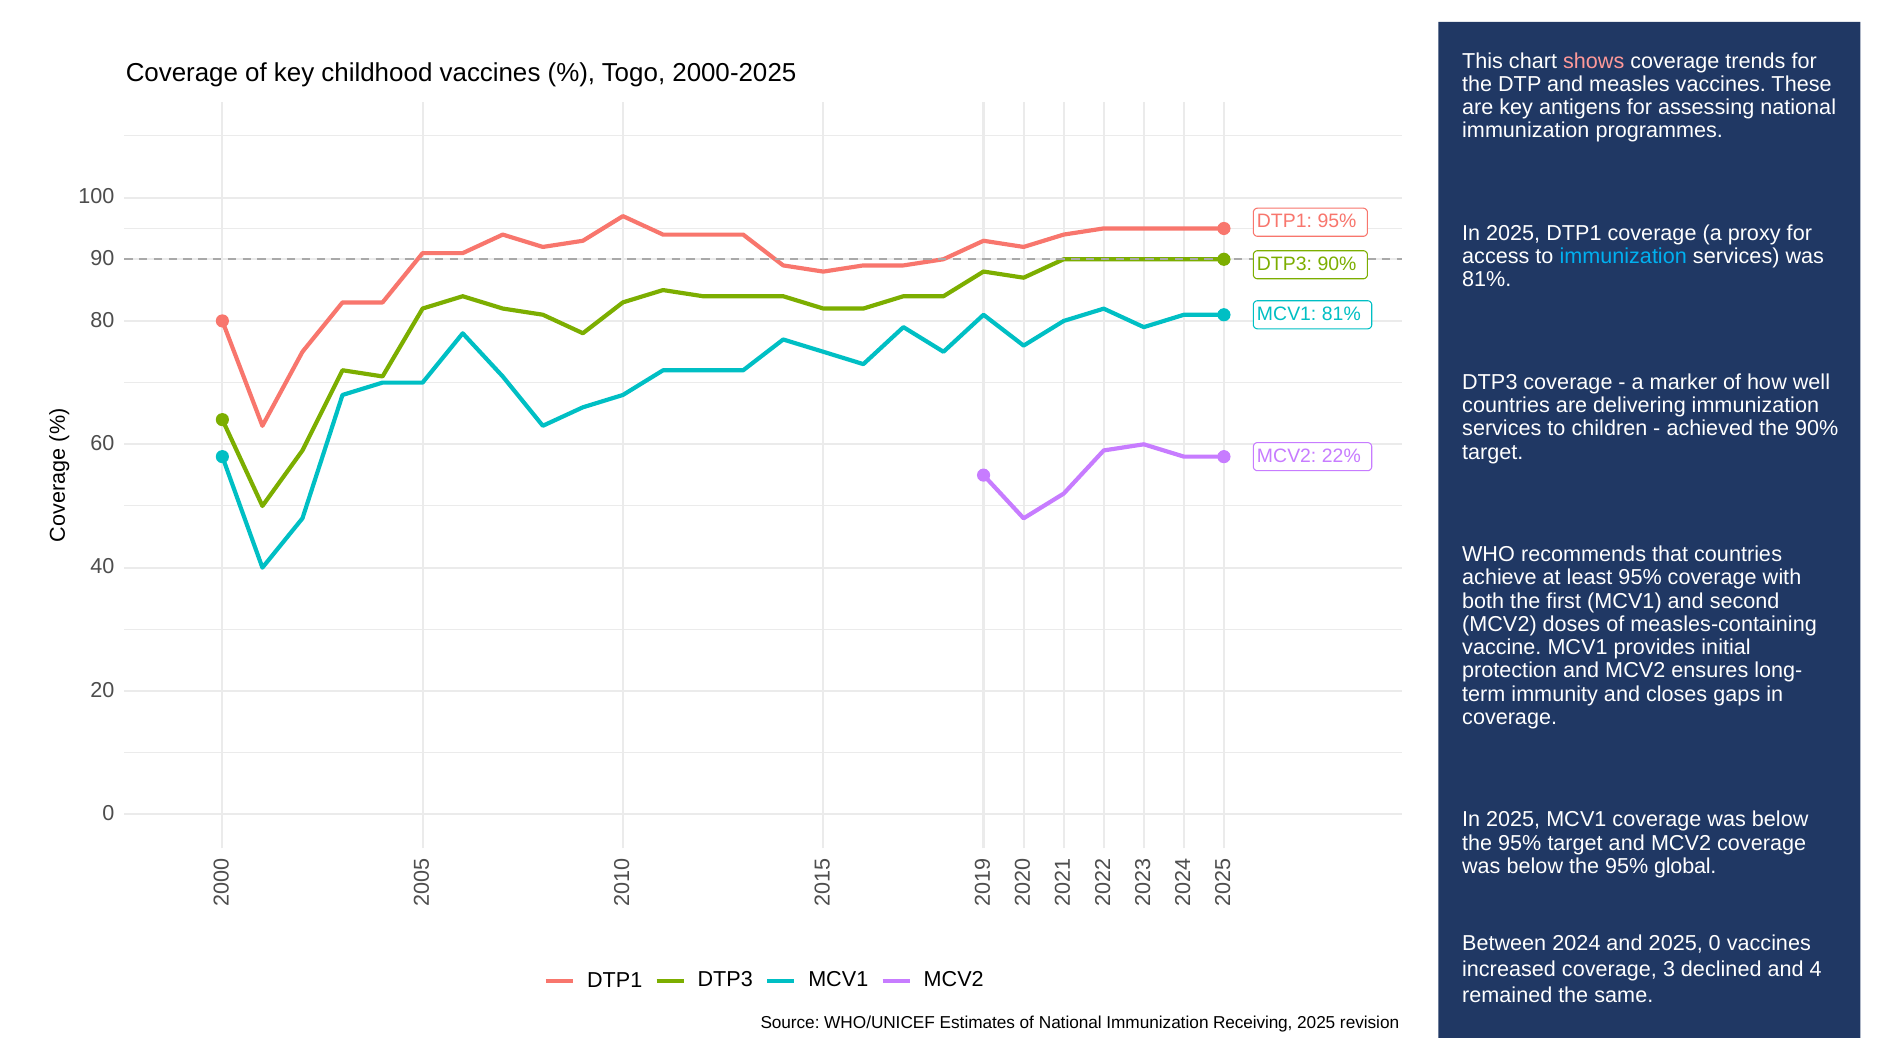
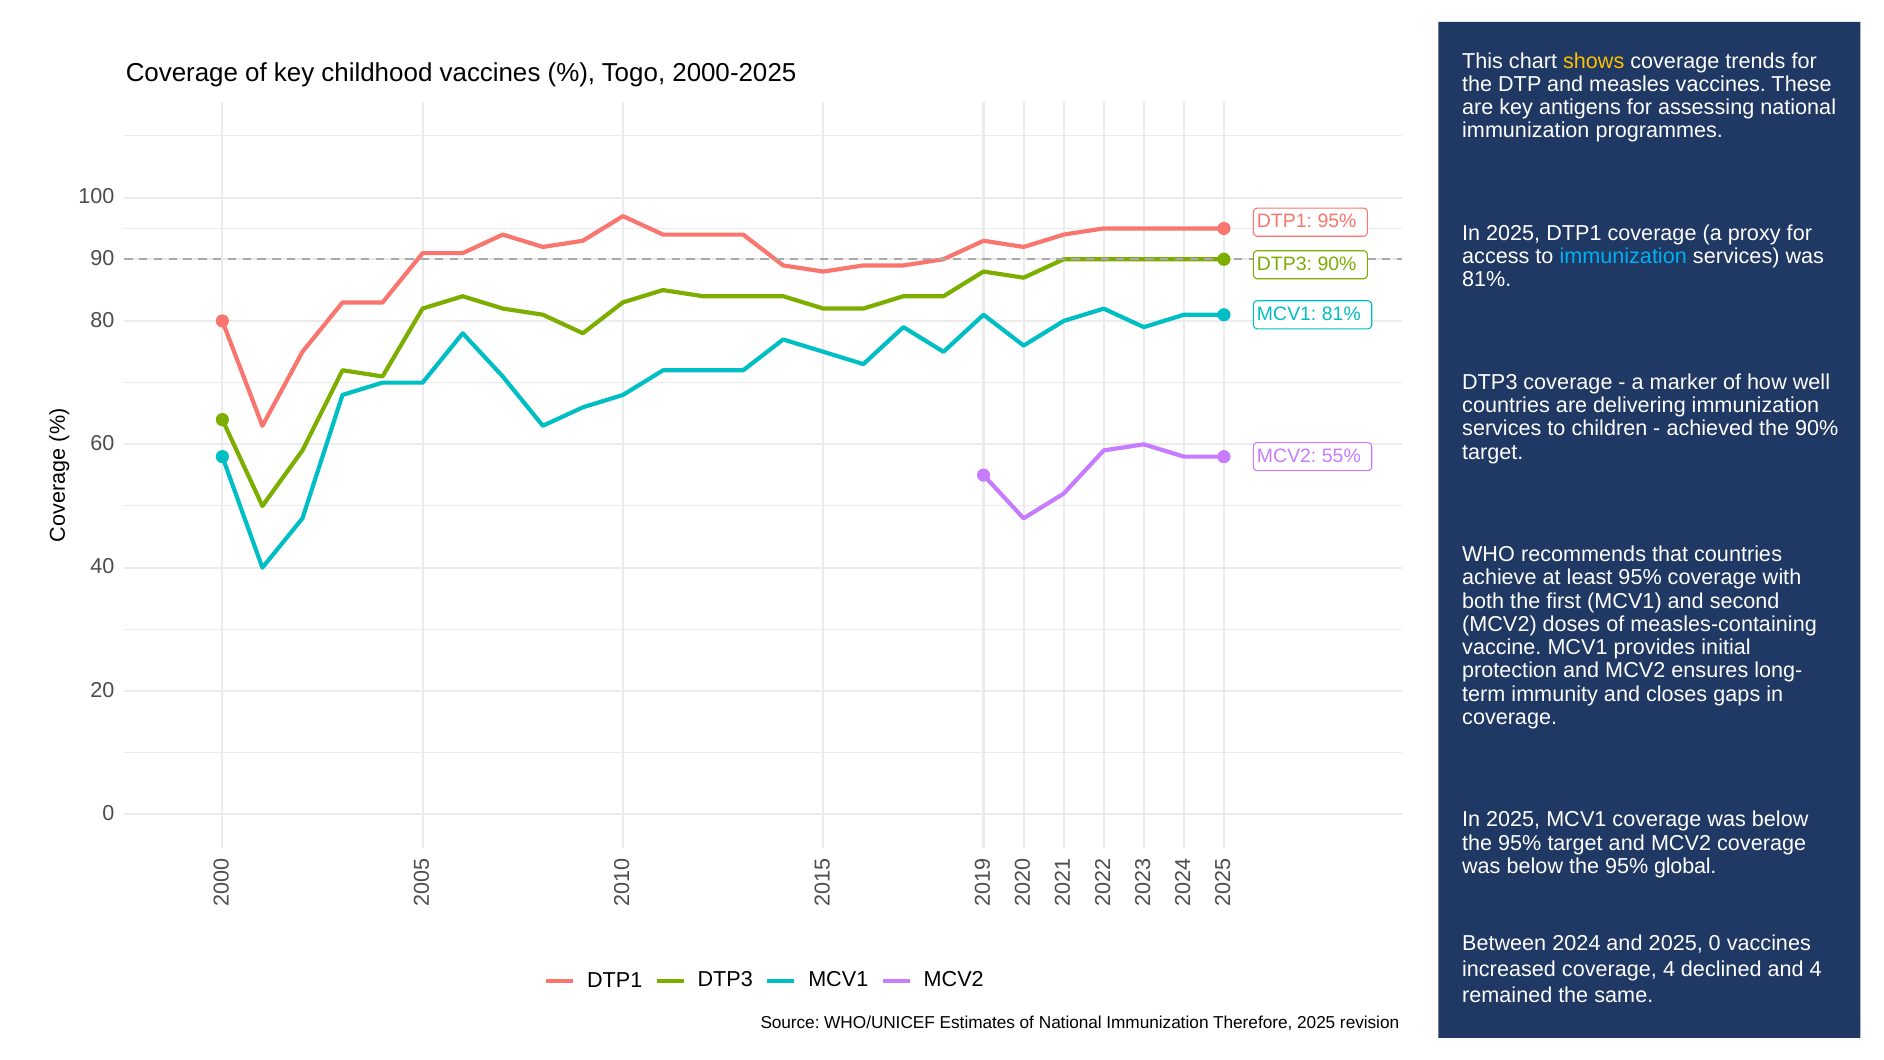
shows colour: pink -> yellow
22%: 22% -> 55%
coverage 3: 3 -> 4
Receiving: Receiving -> Therefore
